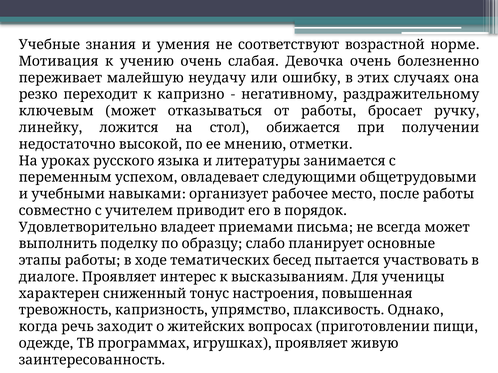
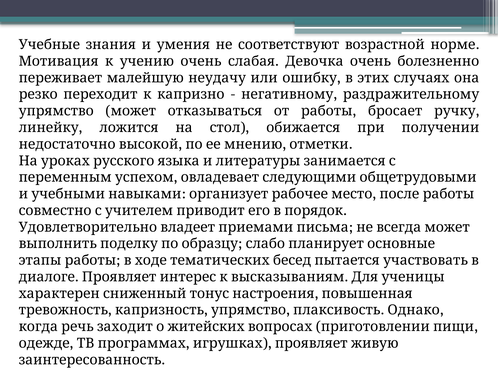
ключевым at (56, 111): ключевым -> упрямство
